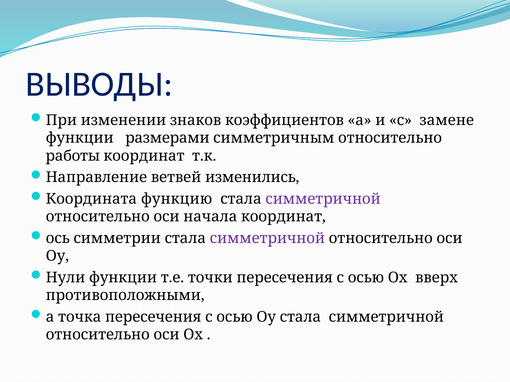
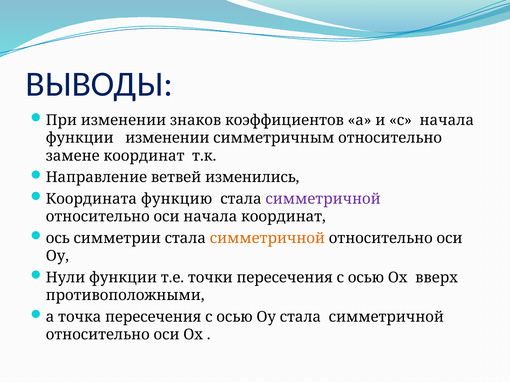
с замене: замене -> начала
функции размерами: размерами -> изменении
работы: работы -> замене
симметричной at (267, 239) colour: purple -> orange
